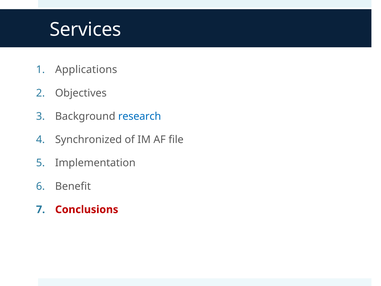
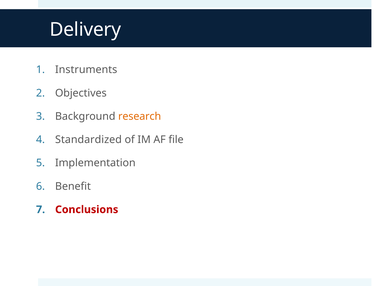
Services: Services -> Delivery
Applications: Applications -> Instruments
research colour: blue -> orange
Synchronized: Synchronized -> Standardized
